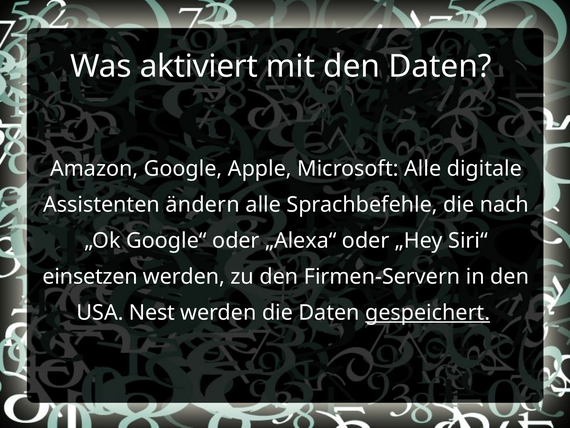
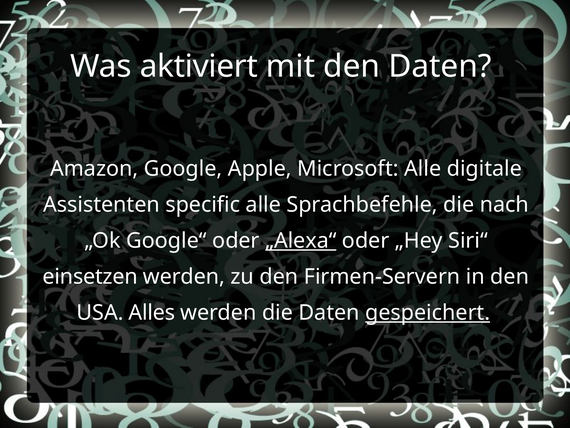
ändern: ändern -> specific
„Alexa“ underline: none -> present
Nest: Nest -> Alles
